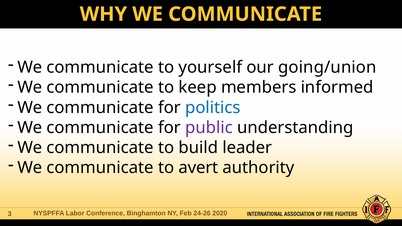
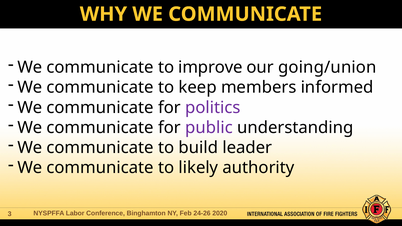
yourself: yourself -> improve
politics colour: blue -> purple
avert: avert -> likely
